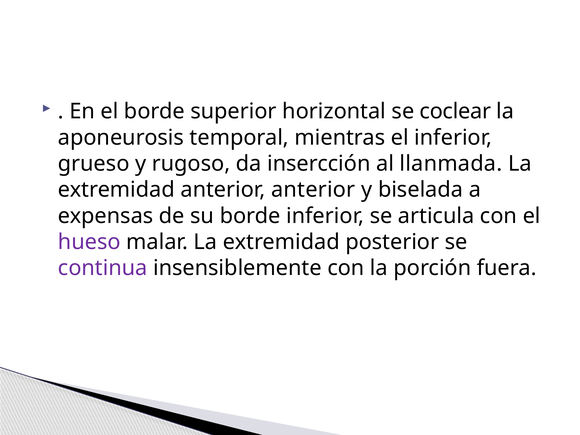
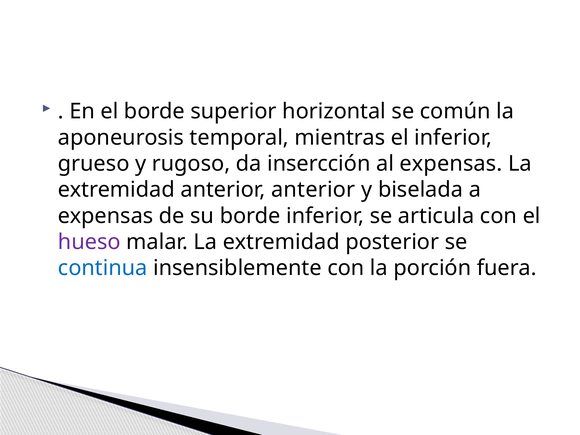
coclear: coclear -> común
al llanmada: llanmada -> expensas
continua colour: purple -> blue
